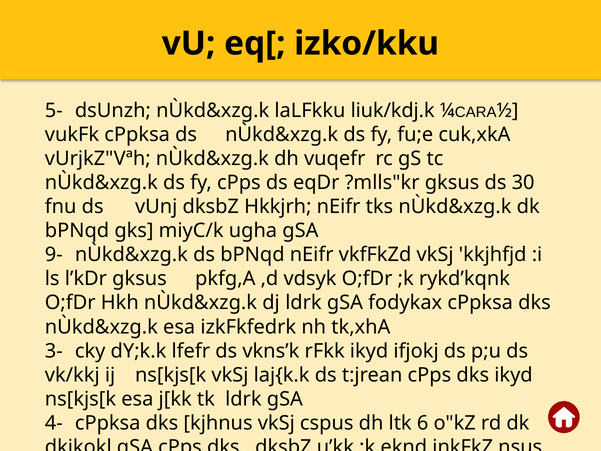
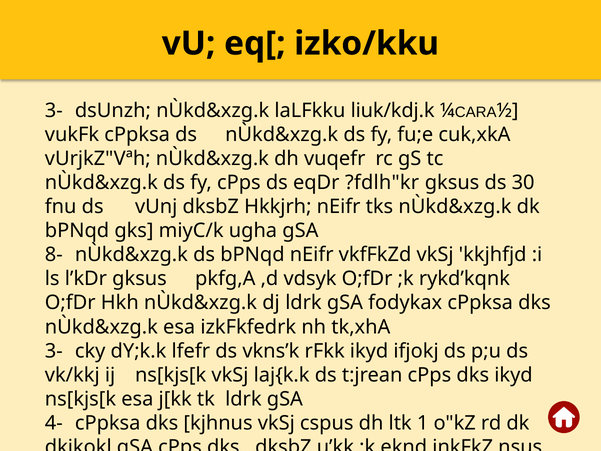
5- at (54, 110): 5- -> 3-
?mlls"kr: ?mlls"kr -> ?fdlh"kr
9-: 9- -> 8-
6: 6 -> 1
